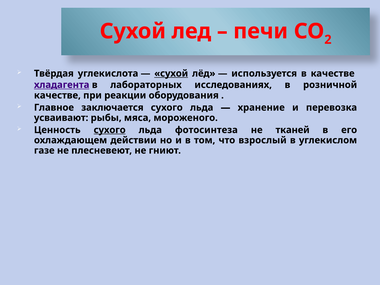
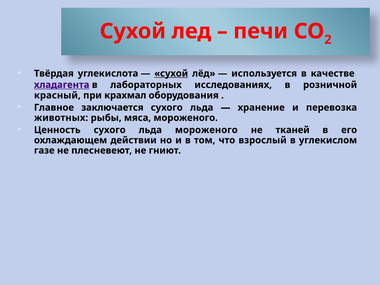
качестве at (57, 95): качестве -> красный
реакции: реакции -> крахмал
усваивают: усваивают -> животных
сухого at (110, 130) underline: present -> none
льда фотосинтеза: фотосинтеза -> мороженого
